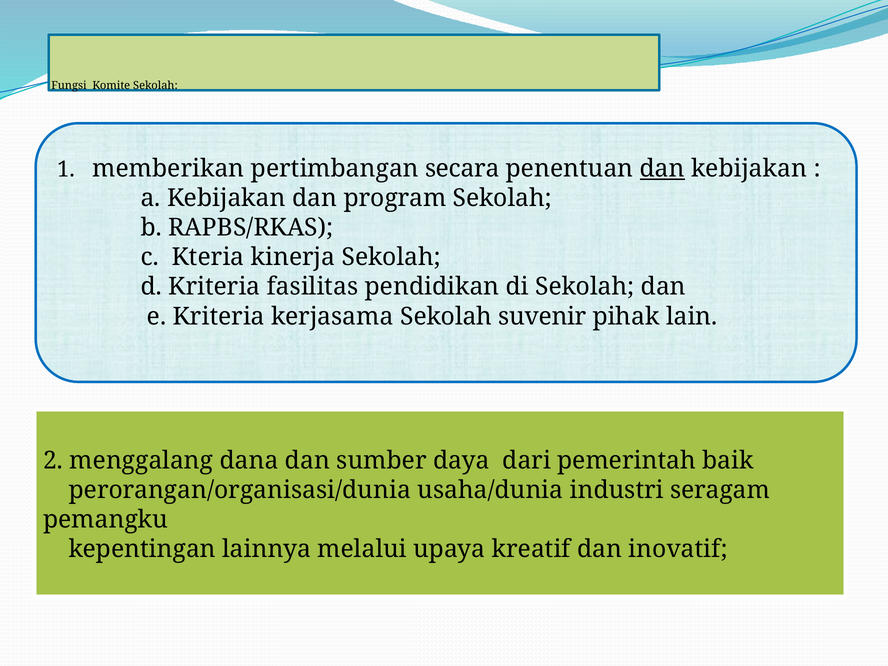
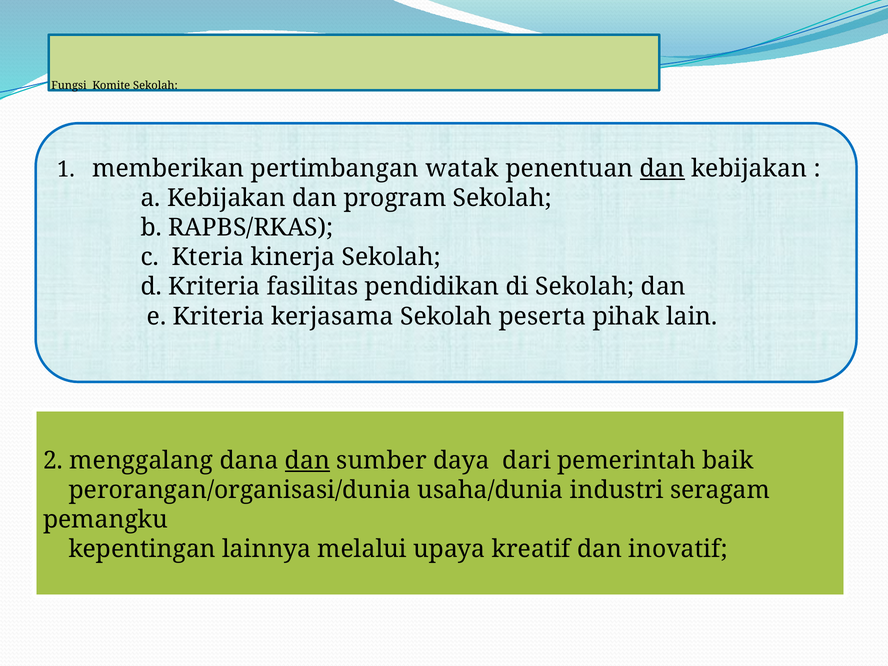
secara: secara -> watak
suvenir: suvenir -> peserta
dan at (307, 460) underline: none -> present
